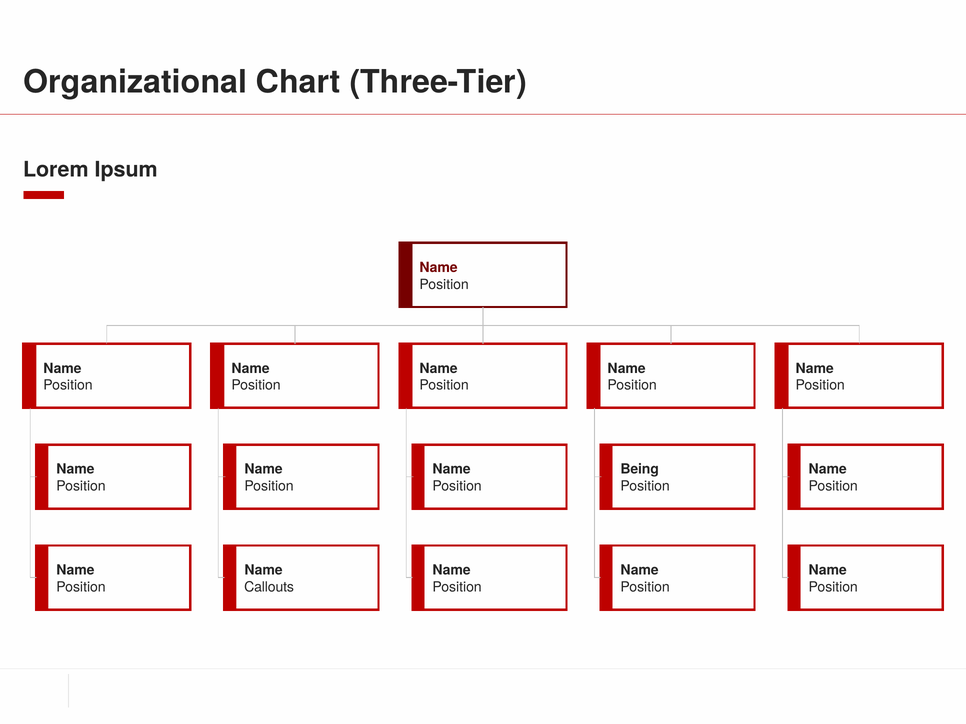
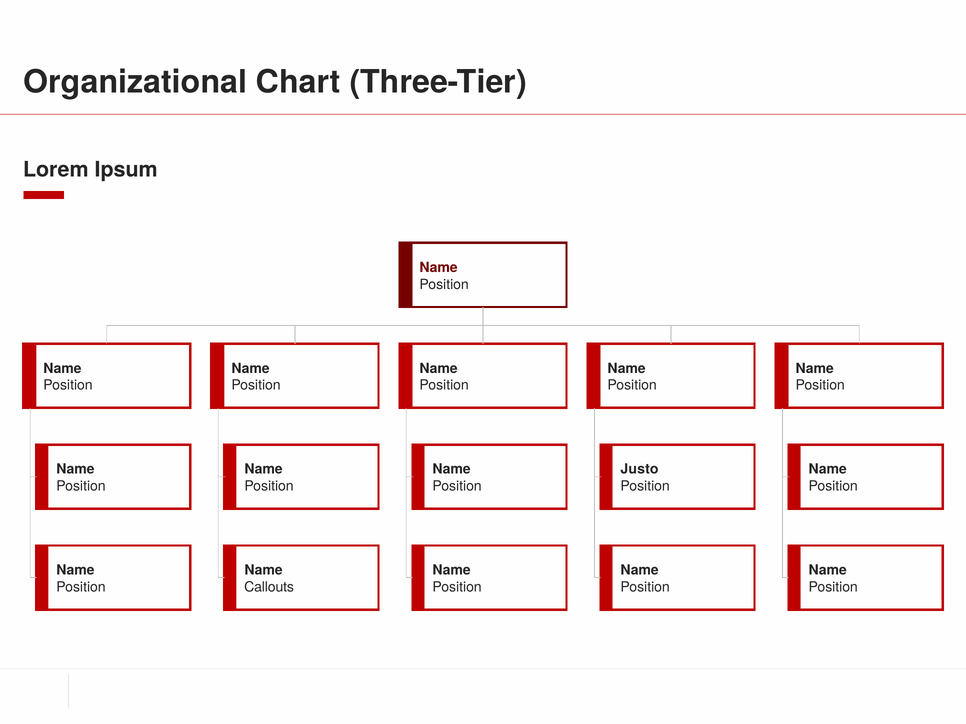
Being: Being -> Justo
